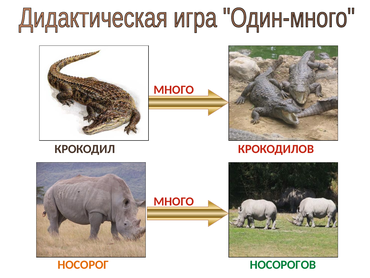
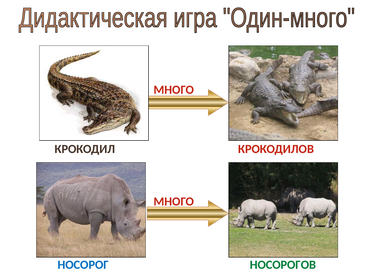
НОСОРОГ colour: orange -> blue
